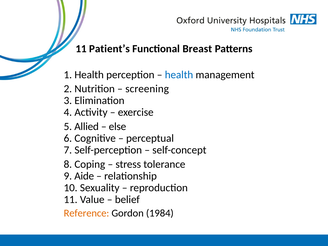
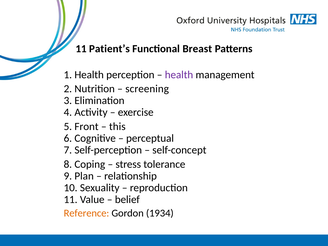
health at (179, 75) colour: blue -> purple
Allied: Allied -> Front
else: else -> this
Aide: Aide -> Plan
1984: 1984 -> 1934
